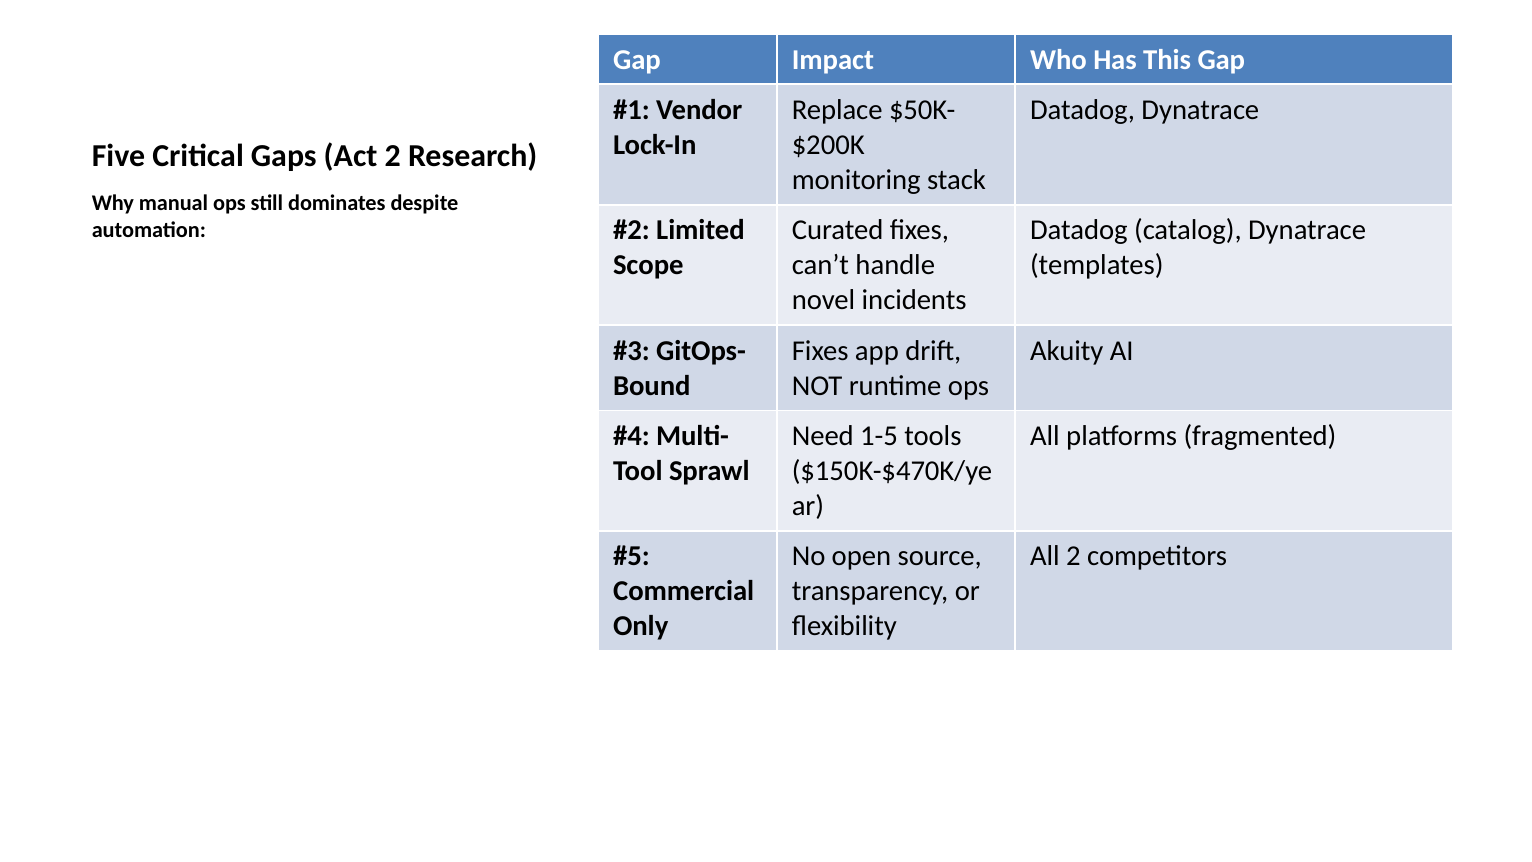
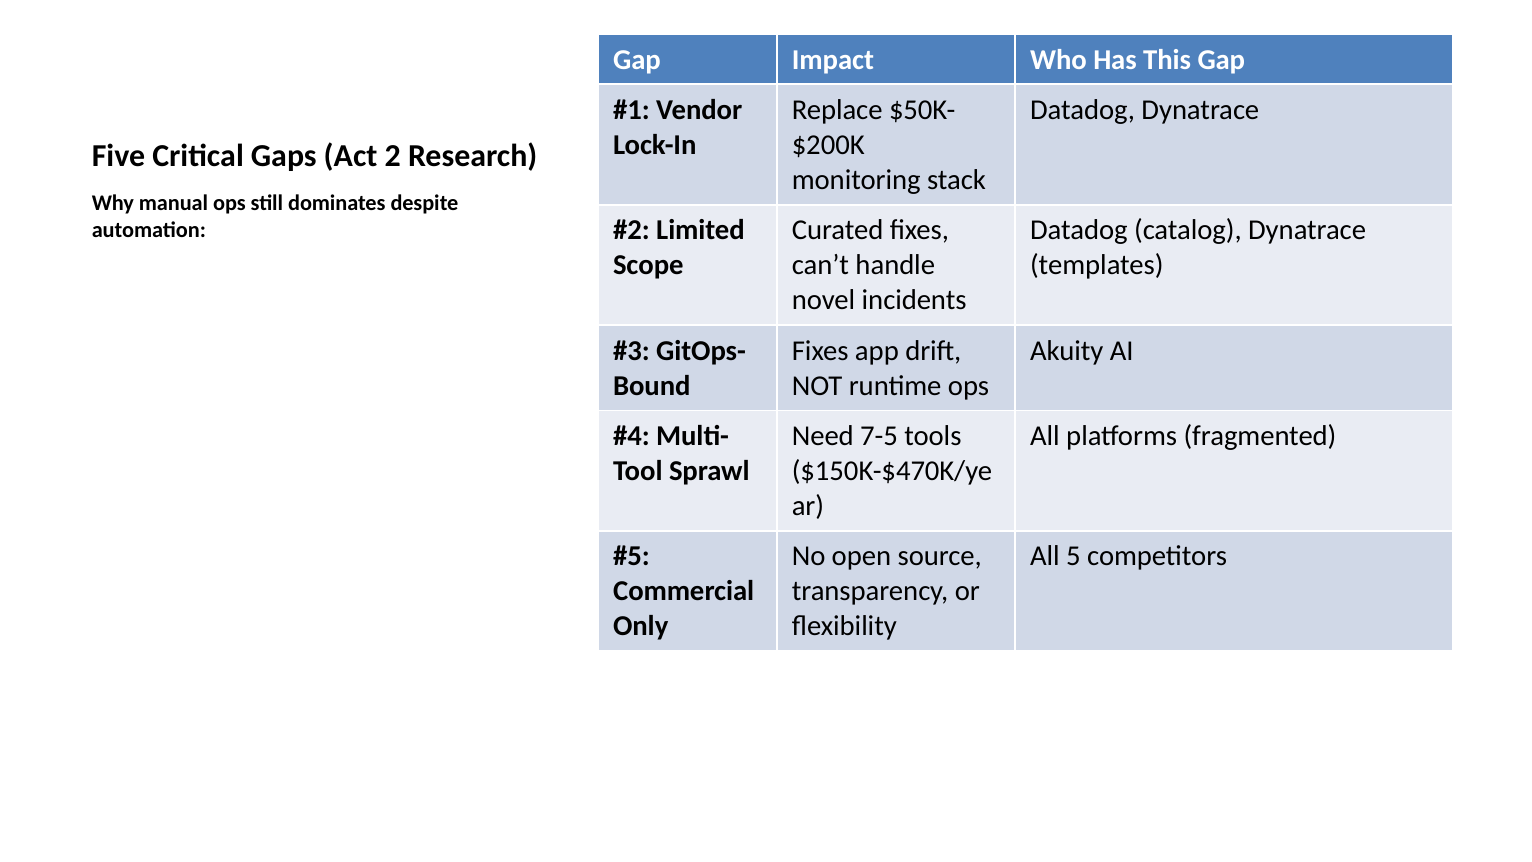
1-5: 1-5 -> 7-5
All 2: 2 -> 5
